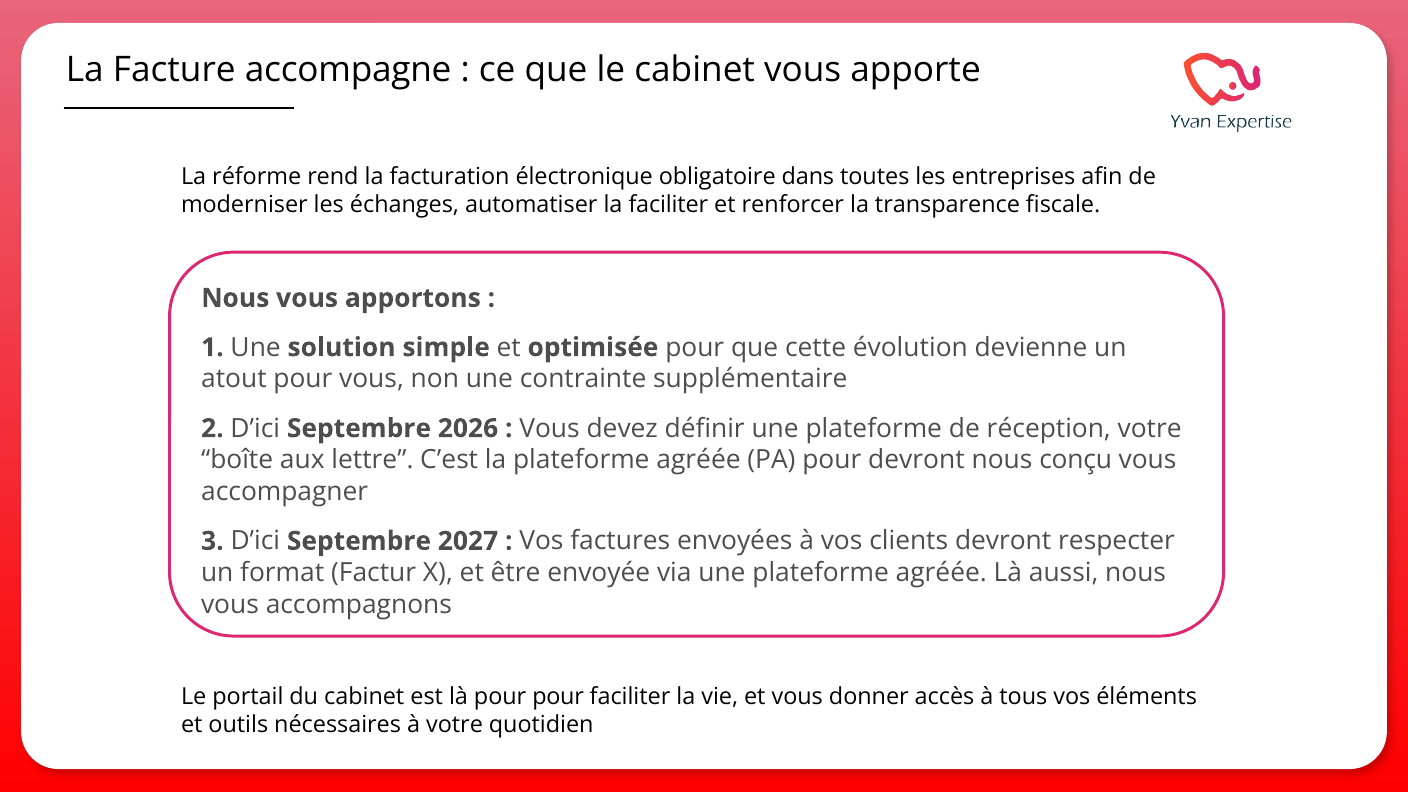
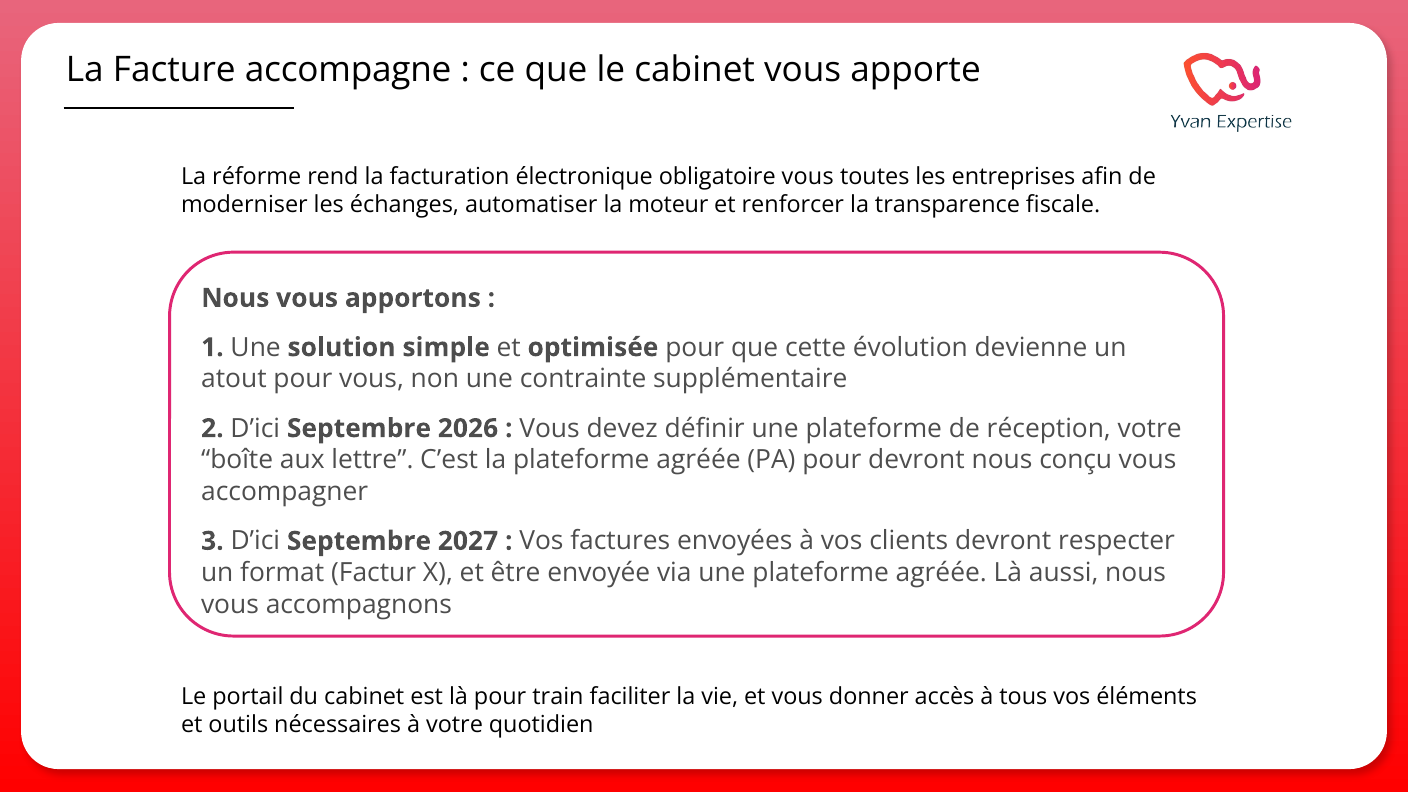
obligatoire dans: dans -> vous
la faciliter: faciliter -> moteur
pour pour: pour -> train
